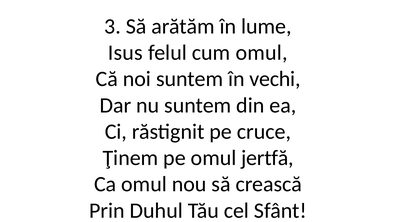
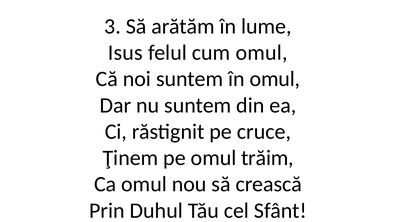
în vechi: vechi -> omul
jertfă: jertfă -> trăim
